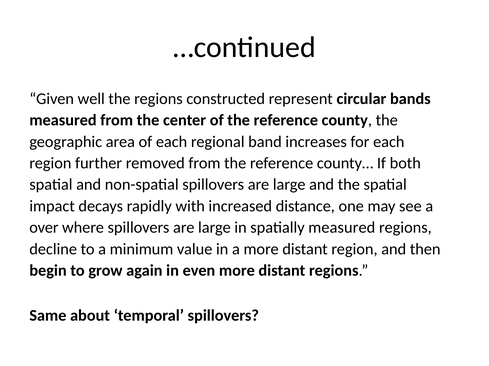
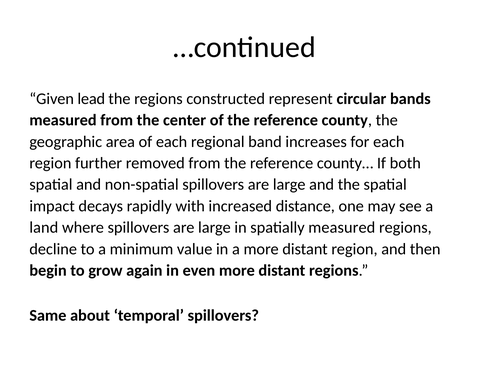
well: well -> lead
over: over -> land
